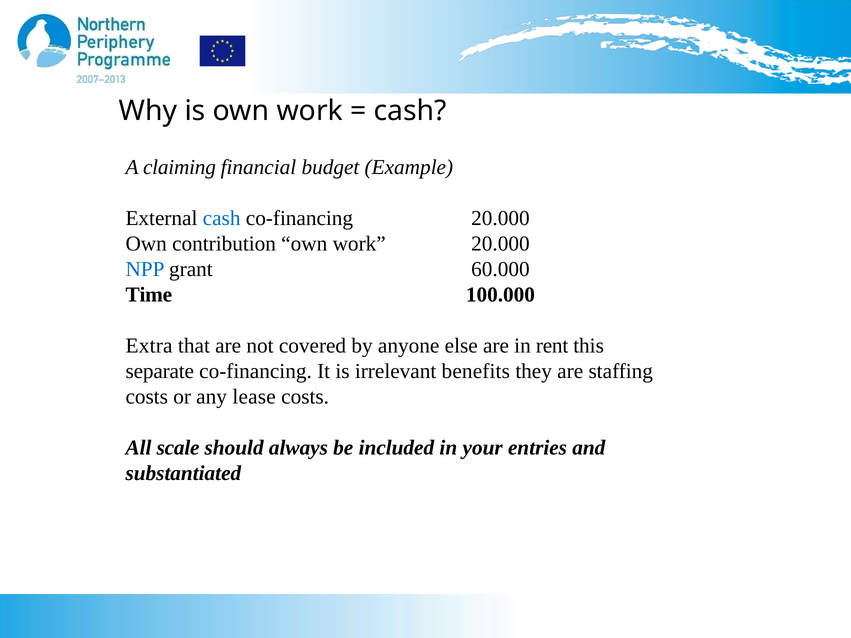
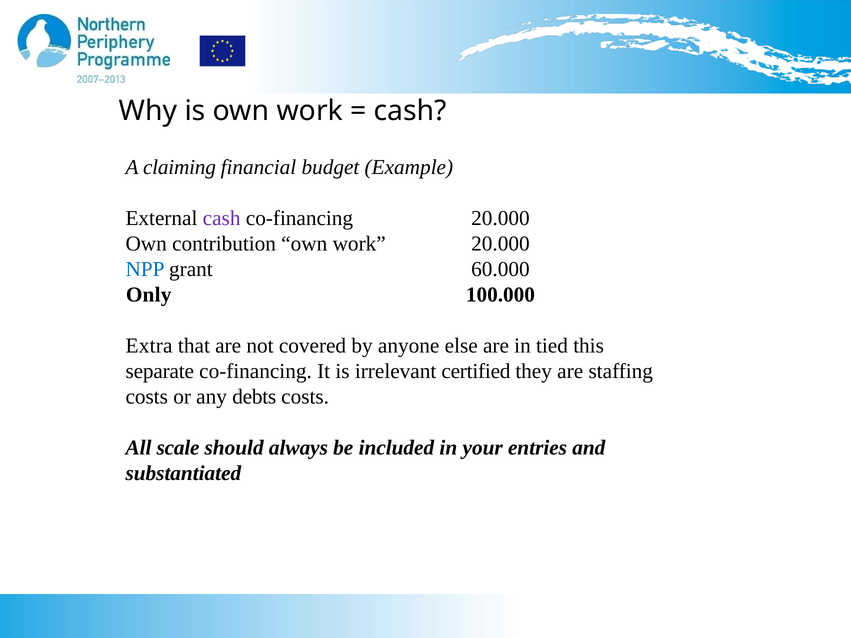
cash at (222, 218) colour: blue -> purple
Time: Time -> Only
rent: rent -> tied
benefits: benefits -> certified
lease: lease -> debts
